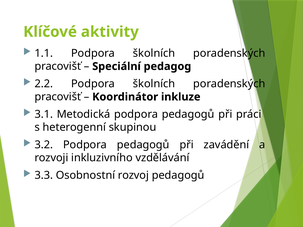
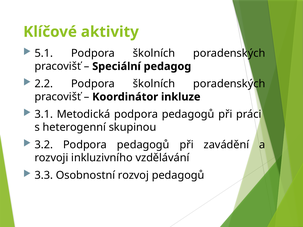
1.1: 1.1 -> 5.1
